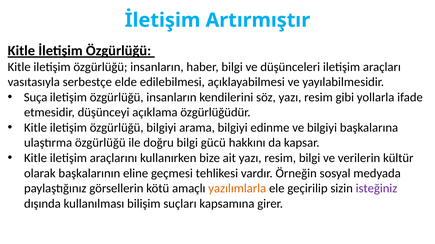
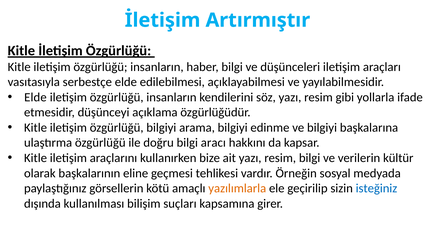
Suça at (36, 97): Suça -> Elde
gücü: gücü -> aracı
isteğiniz colour: purple -> blue
